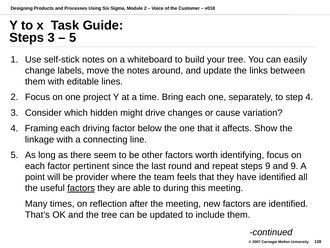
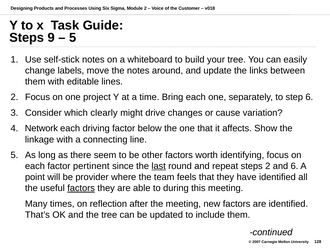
Steps 3: 3 -> 9
step 4: 4 -> 6
hidden: hidden -> clearly
Framing: Framing -> Network
last underline: none -> present
steps 9: 9 -> 2
and 9: 9 -> 6
